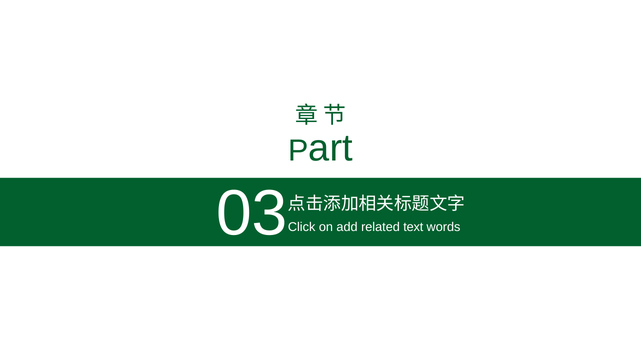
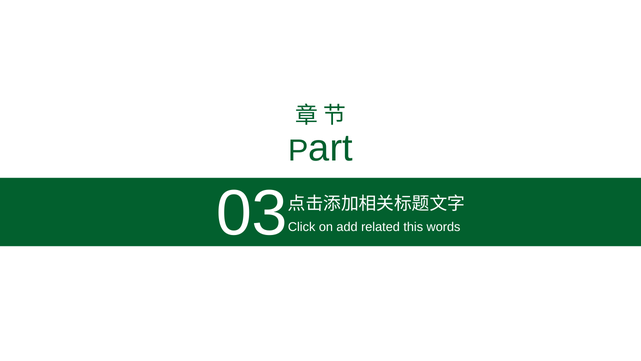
text: text -> this
